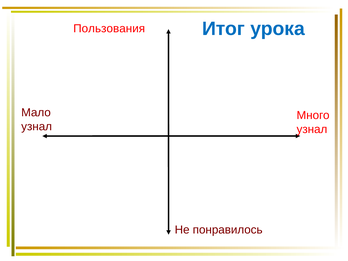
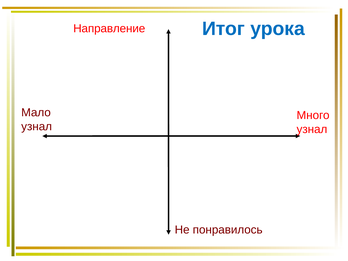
Пользования: Пользования -> Направление
